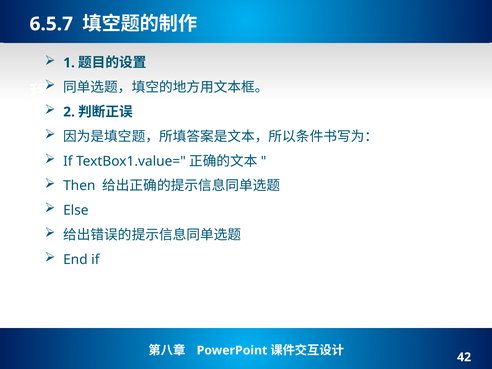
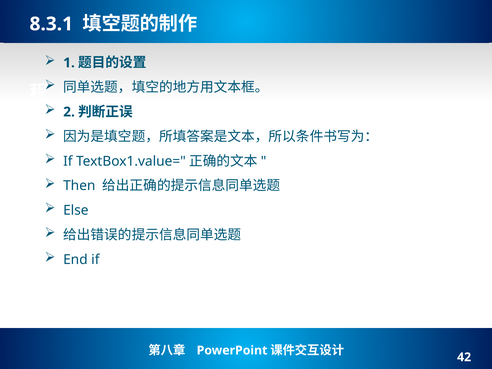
6.5.7: 6.5.7 -> 8.3.1
